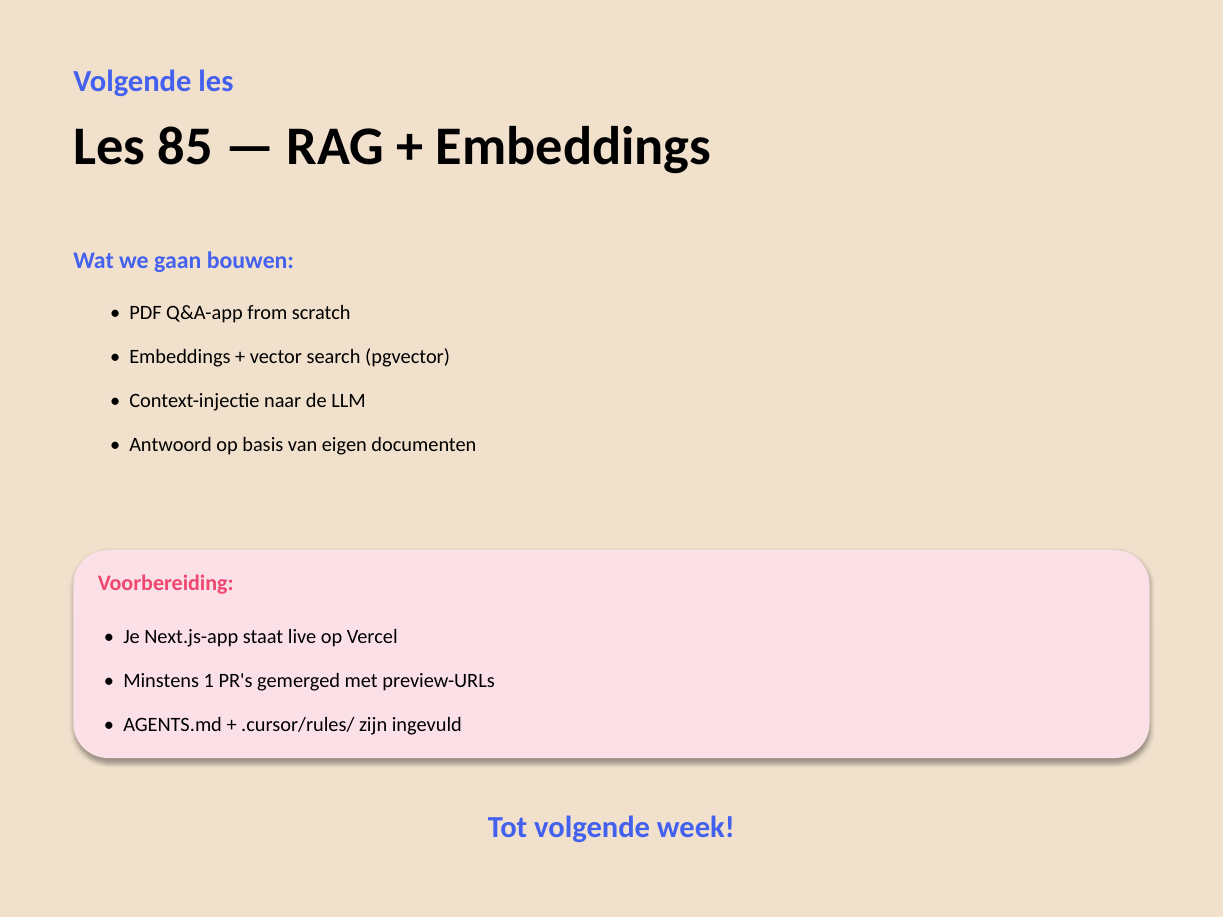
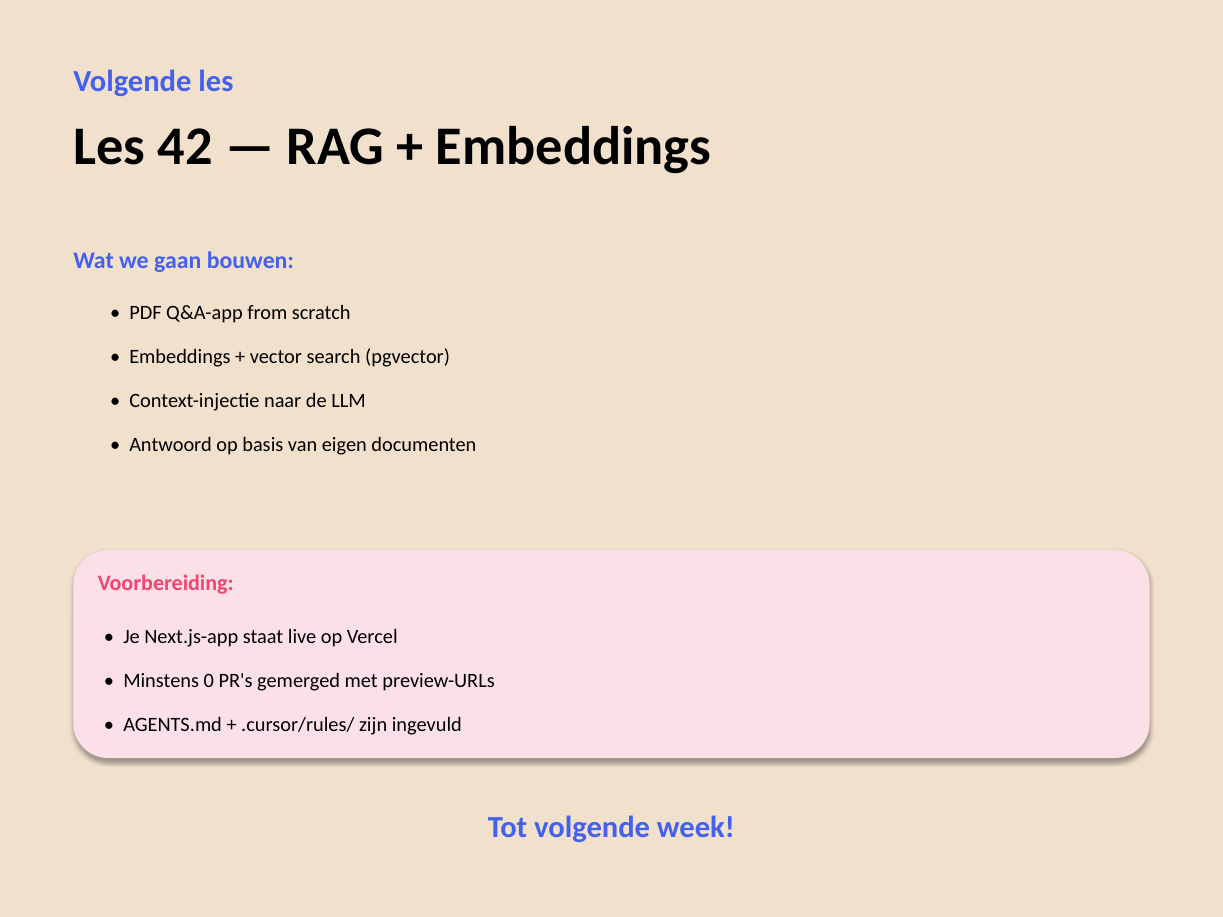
85: 85 -> 42
1: 1 -> 0
